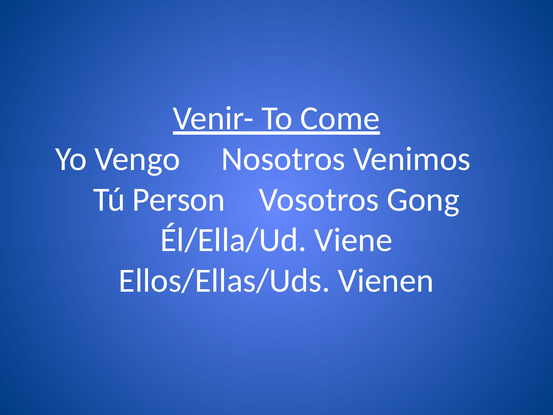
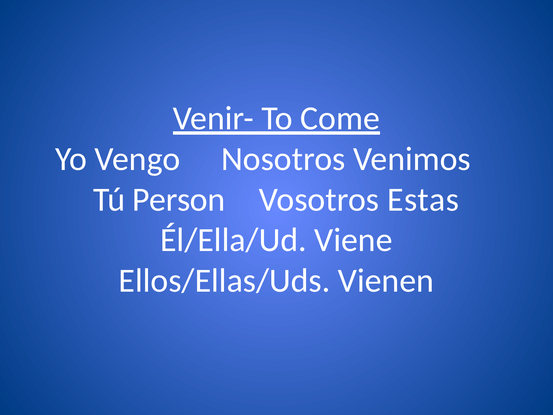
Gong: Gong -> Estas
